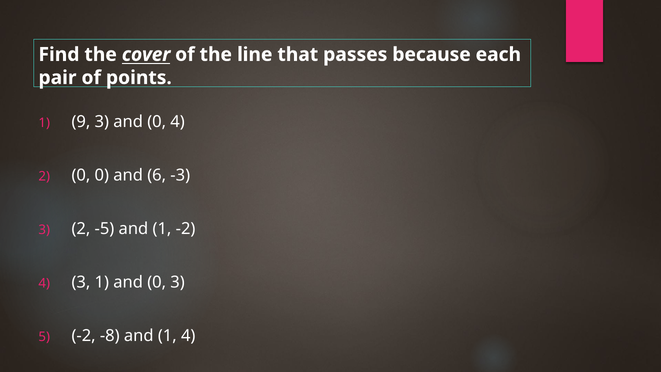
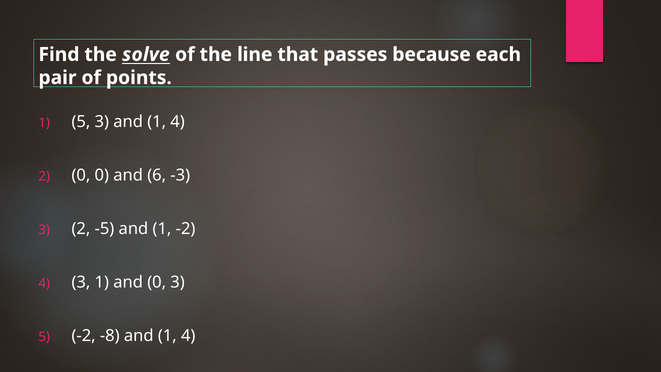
cover: cover -> solve
1 9: 9 -> 5
3 and 0: 0 -> 1
